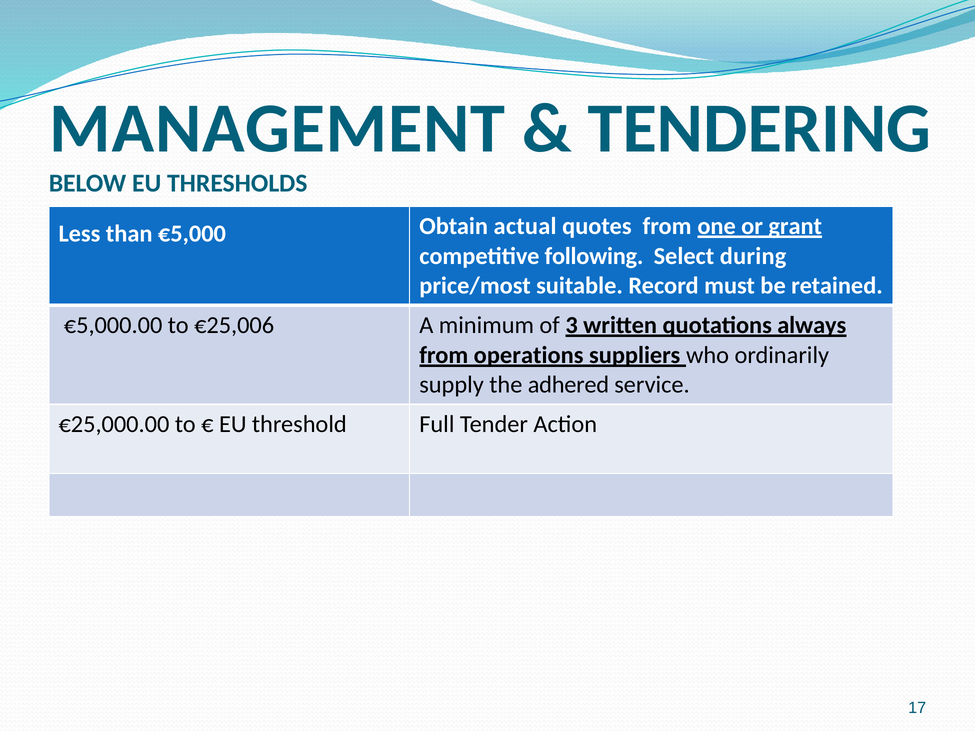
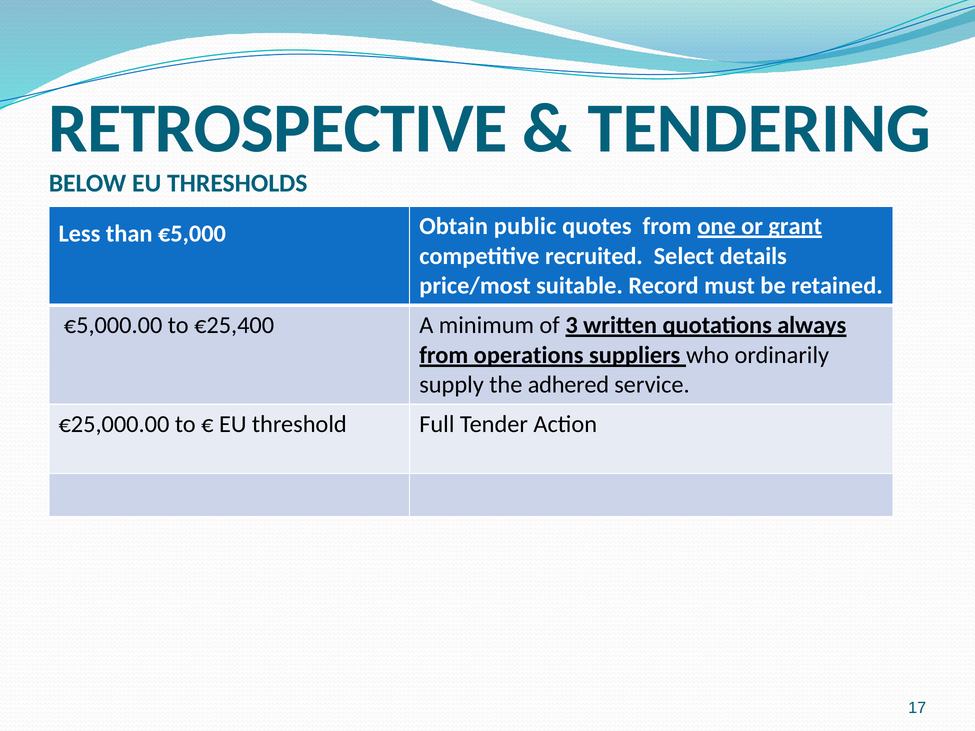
MANAGEMENT: MANAGEMENT -> RETROSPECTIVE
actual: actual -> public
following: following -> recruited
during: during -> details
€25,006: €25,006 -> €25,400
